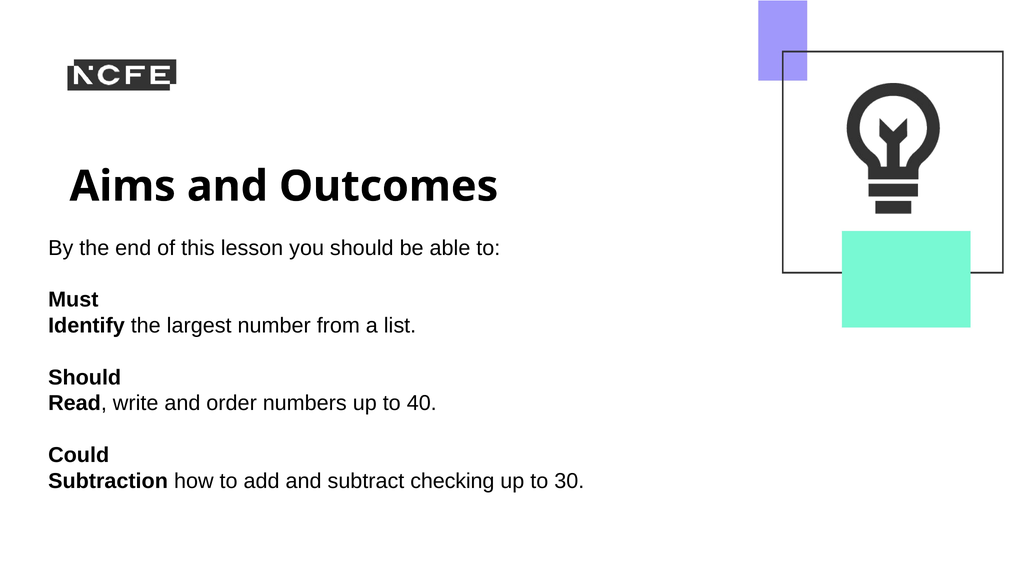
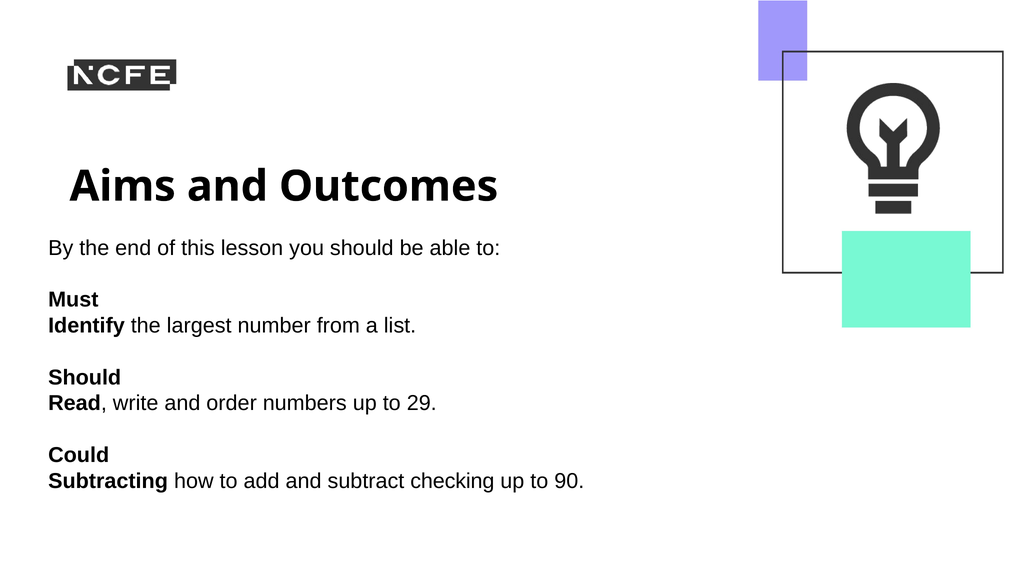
40: 40 -> 29
Subtraction: Subtraction -> Subtracting
30: 30 -> 90
